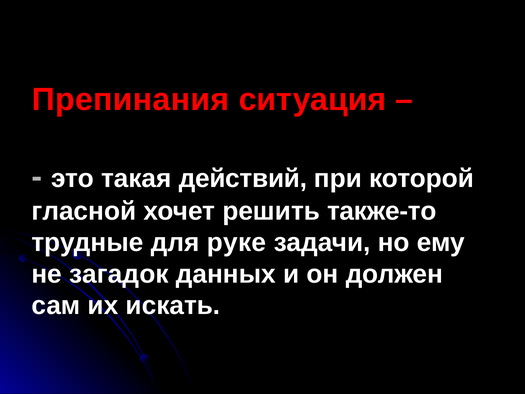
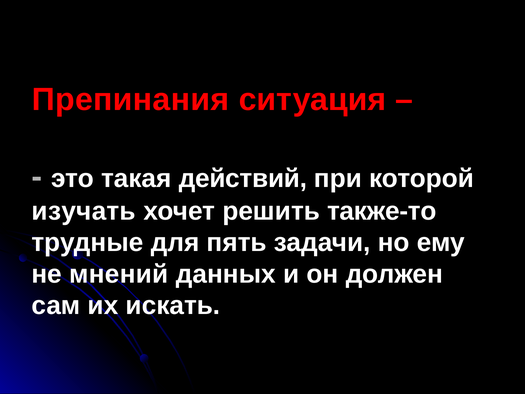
гласной: гласной -> изучать
руке: руке -> пять
загадок: загадок -> мнений
